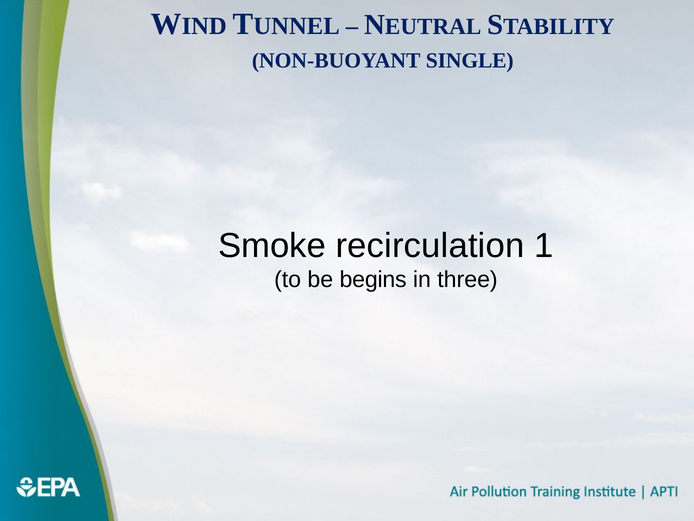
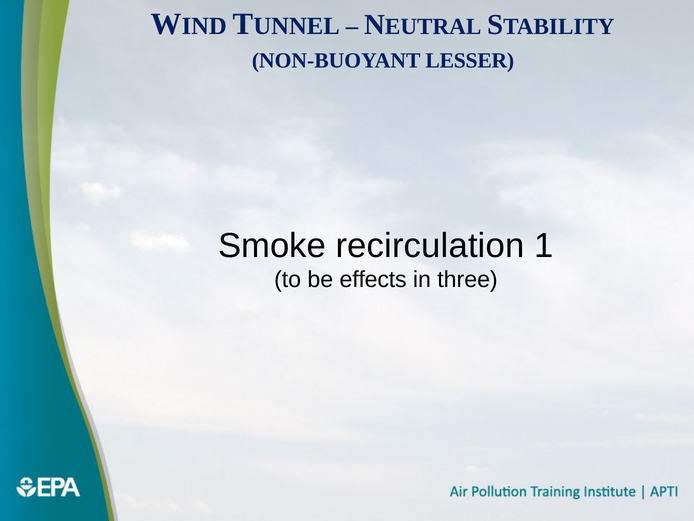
SINGLE: SINGLE -> LESSER
begins: begins -> effects
